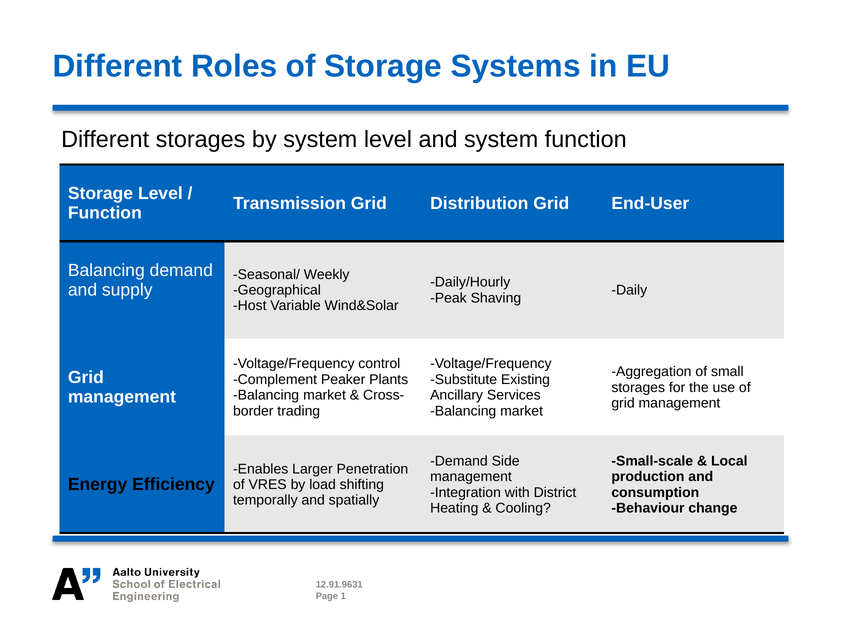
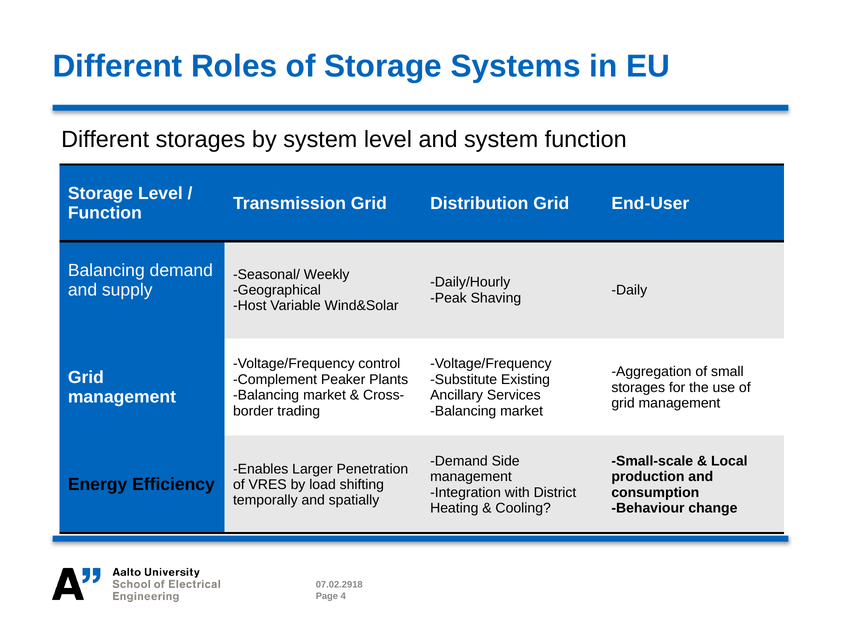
12.91.9631: 12.91.9631 -> 07.02.2918
1: 1 -> 4
